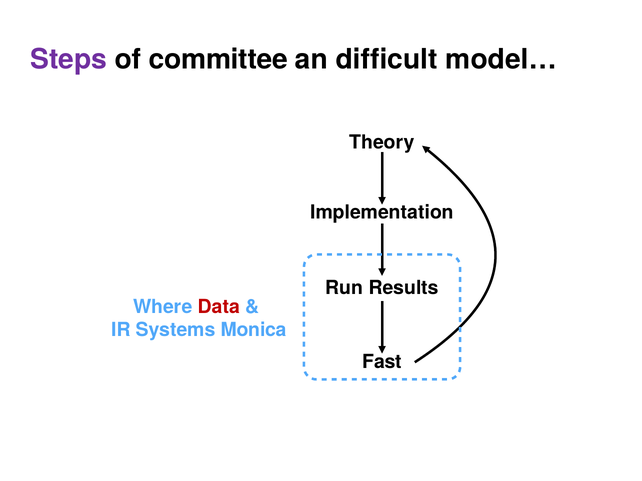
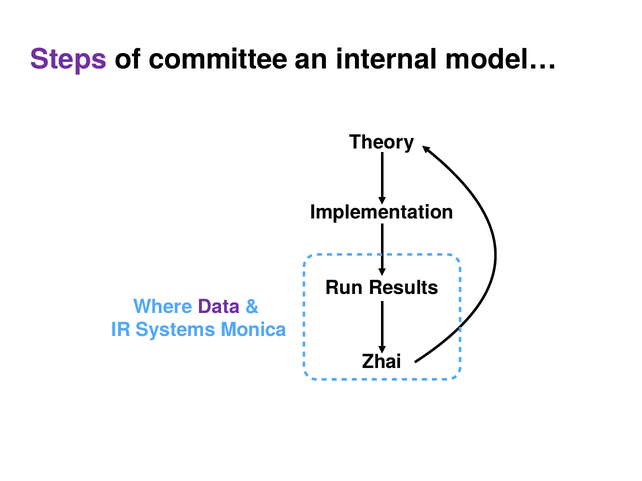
difficult: difficult -> internal
Data colour: red -> purple
Fast: Fast -> Zhai
